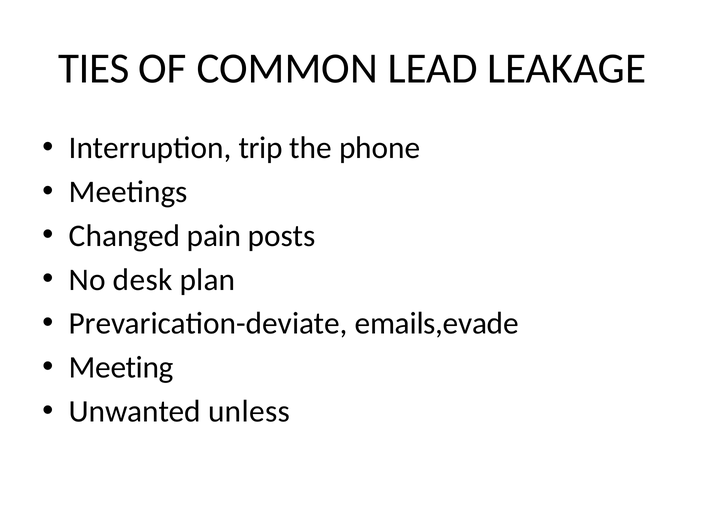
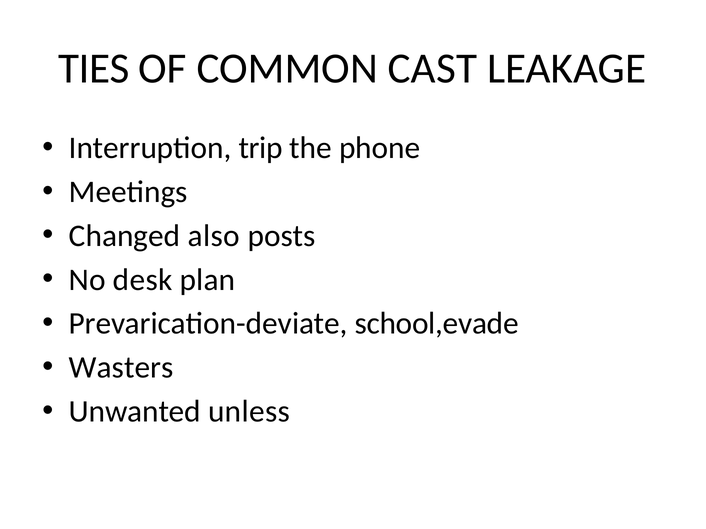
LEAD: LEAD -> CAST
pain: pain -> also
emails,evade: emails,evade -> school,evade
Meeting: Meeting -> Wasters
